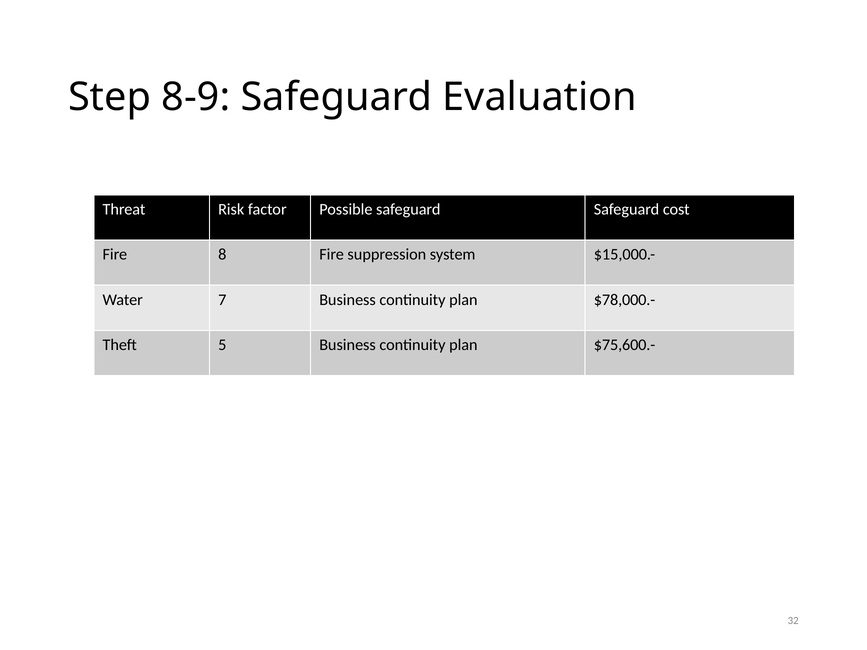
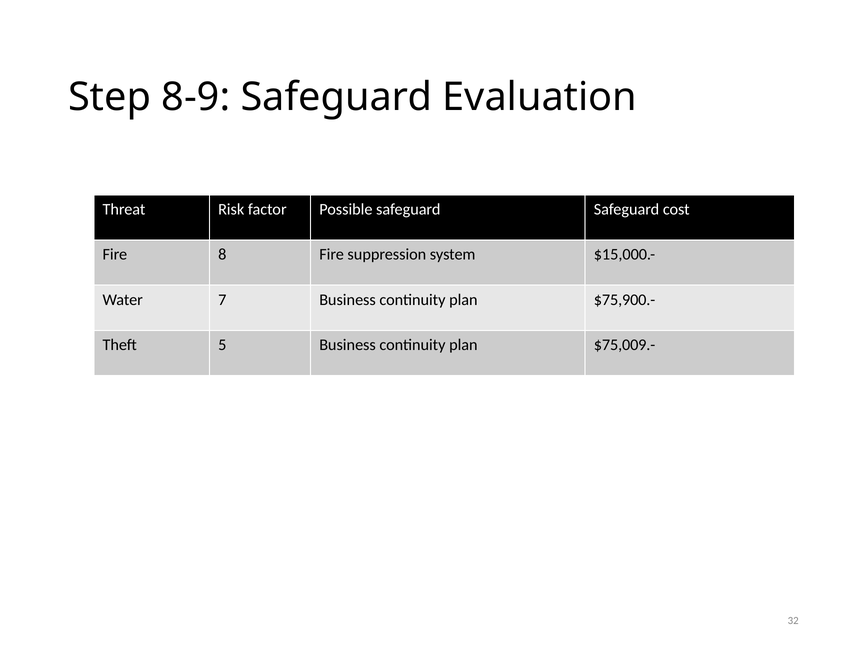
$78,000.-: $78,000.- -> $75,900.-
$75,600.-: $75,600.- -> $75,009.-
